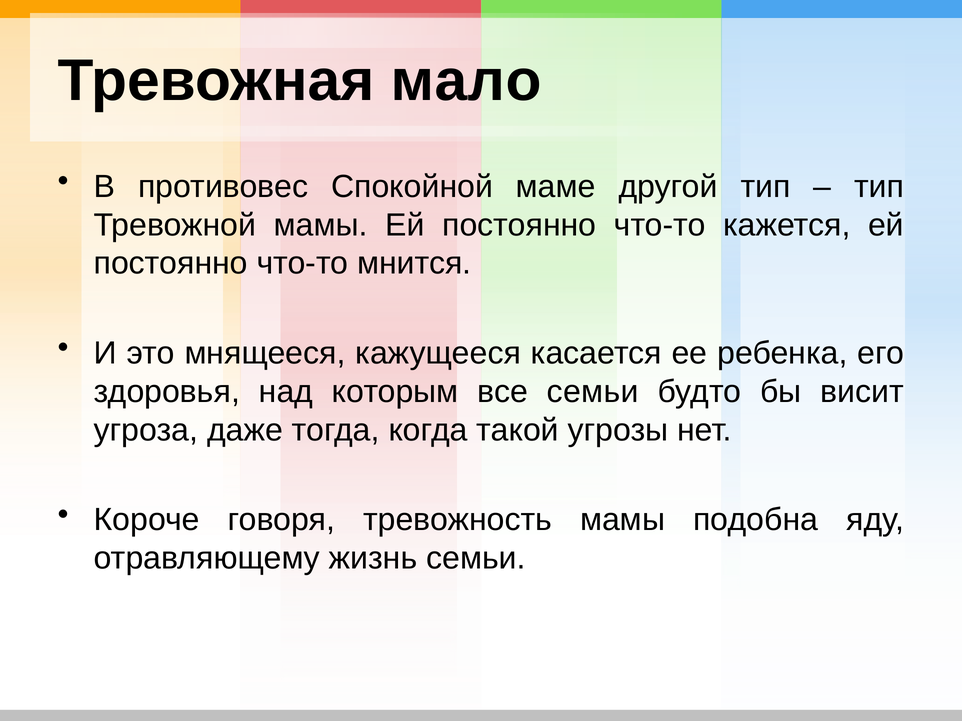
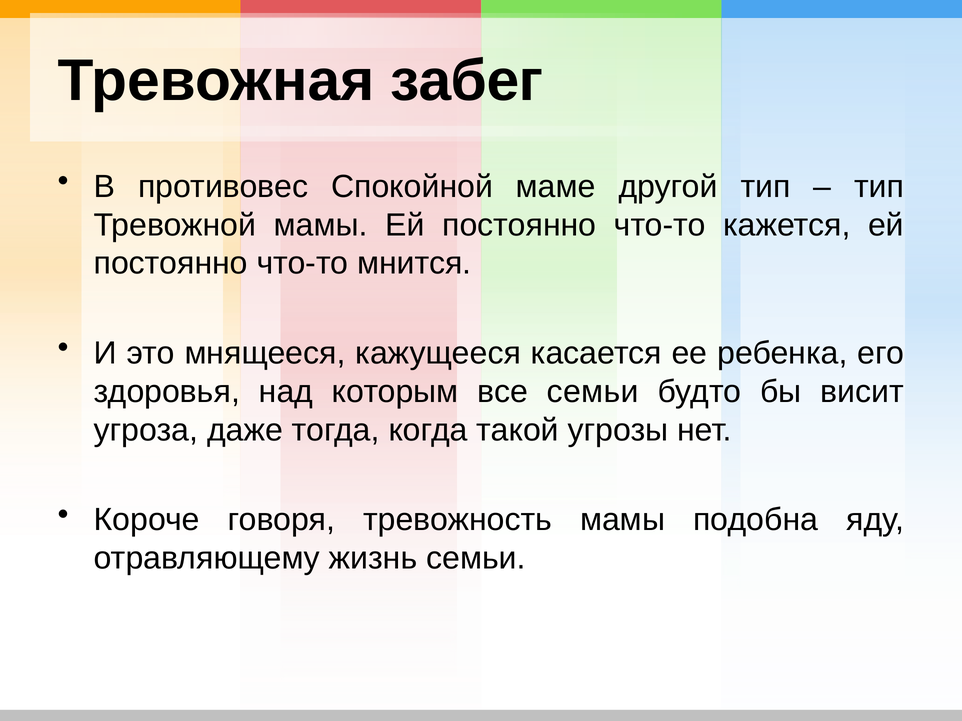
мало: мало -> забег
